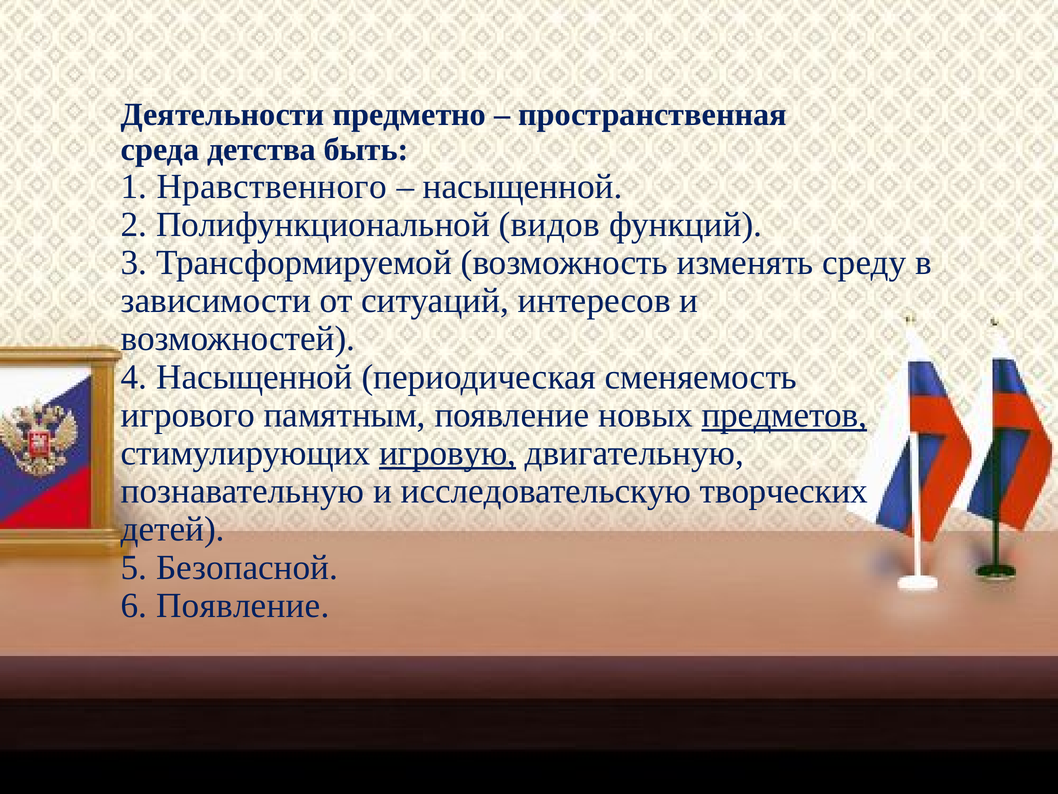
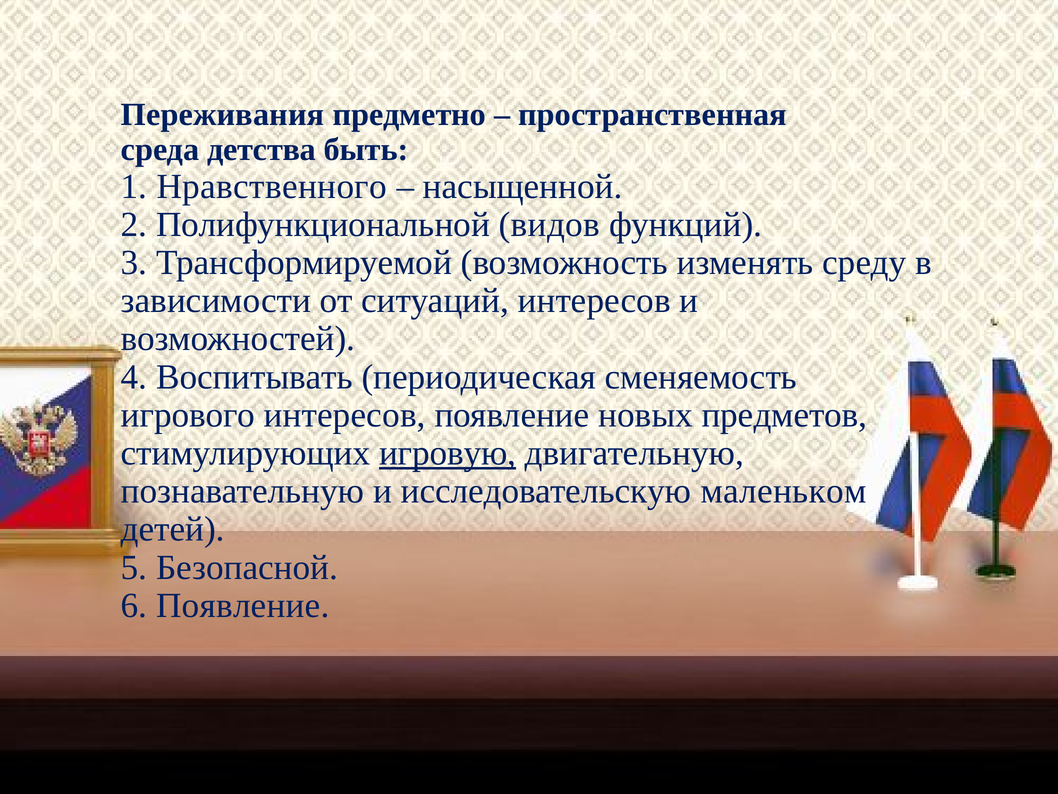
Деятельности: Деятельности -> Переживания
4 Насыщенной: Насыщенной -> Воспитывать
игрового памятным: памятным -> интересов
предметов underline: present -> none
творческих: творческих -> маленьком
